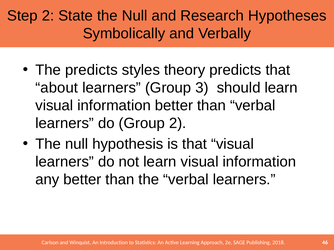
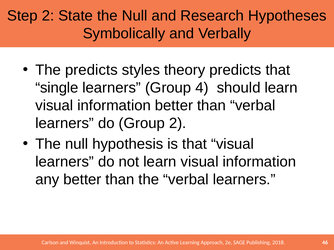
about: about -> single
3: 3 -> 4
